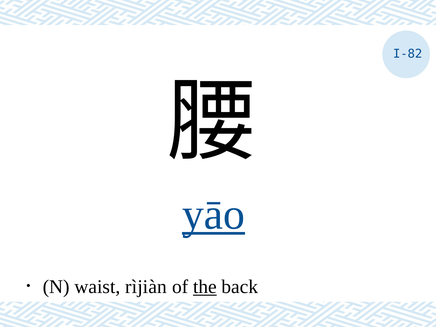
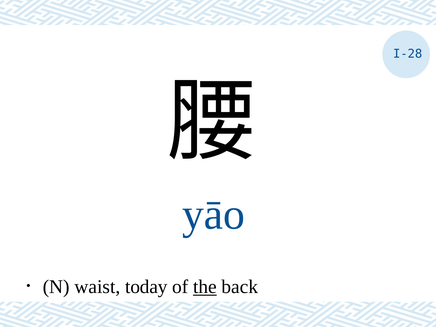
I-82: I-82 -> I-28
yāo underline: present -> none
rìjiàn: rìjiàn -> today
